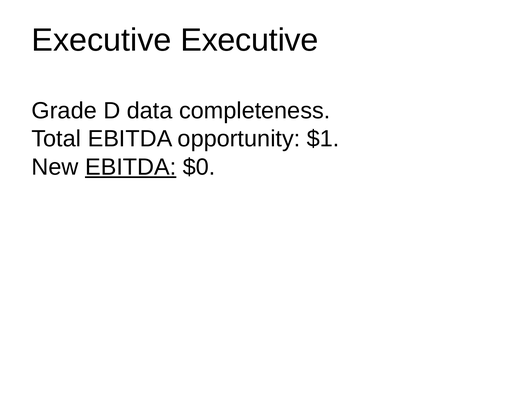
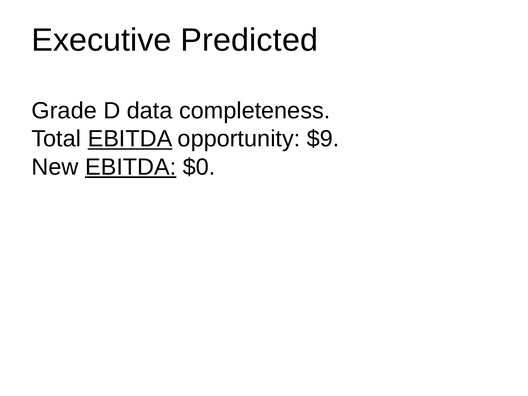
Executive Executive: Executive -> Predicted
EBITDA at (130, 139) underline: none -> present
$1: $1 -> $9
